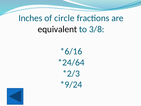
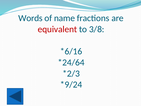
Inches: Inches -> Words
circle: circle -> name
equivalent colour: black -> red
